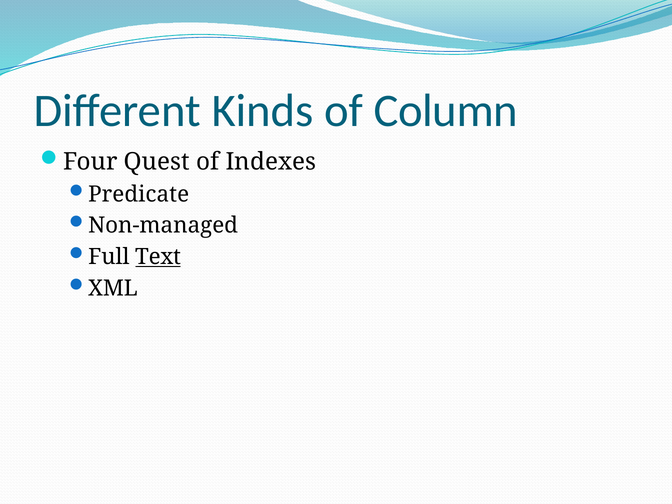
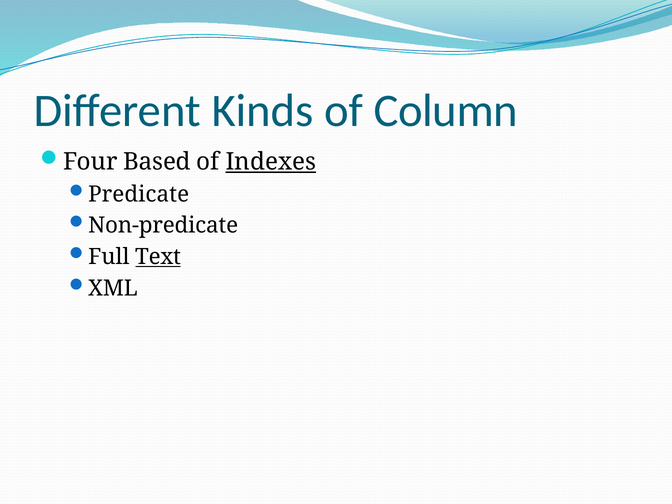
Quest: Quest -> Based
Indexes underline: none -> present
Non-managed: Non-managed -> Non-predicate
